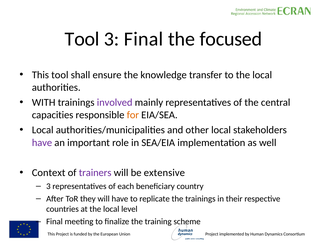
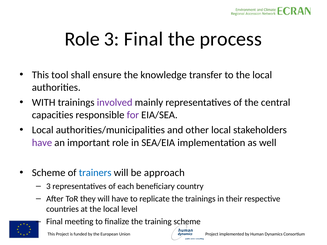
Tool at (82, 39): Tool -> Role
focused: focused -> process
for colour: orange -> purple
Context at (49, 173): Context -> Scheme
trainers colour: purple -> blue
extensive: extensive -> approach
